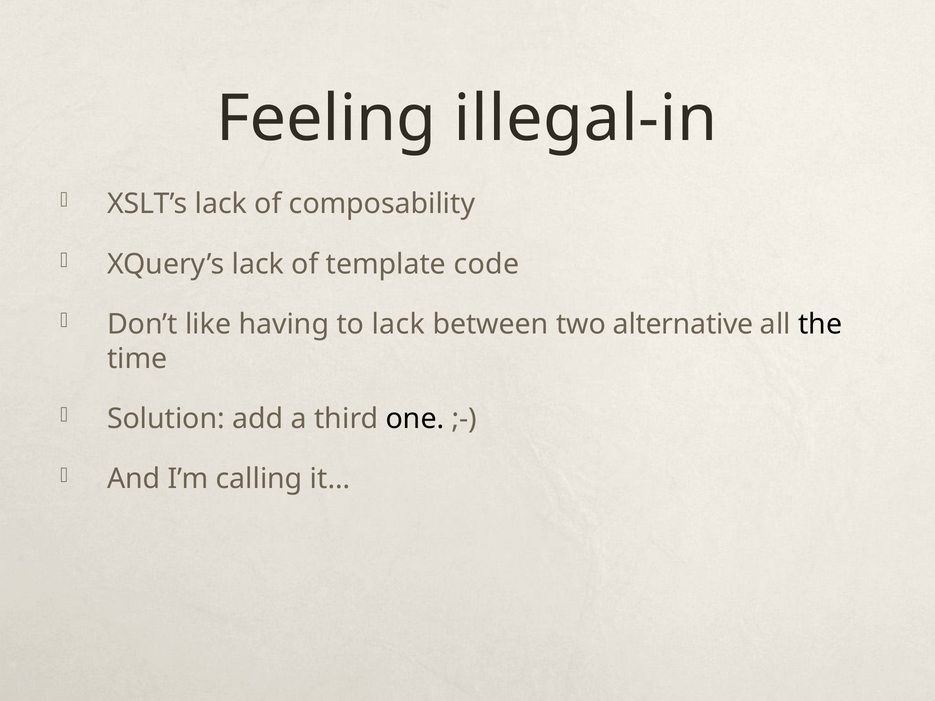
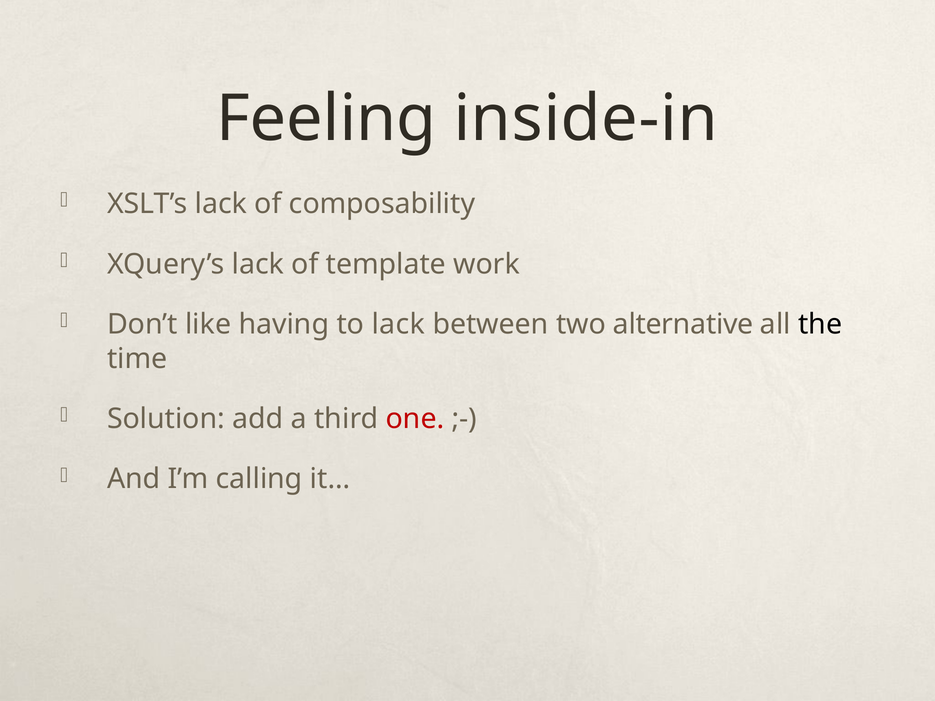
illegal-in: illegal-in -> inside-in
code: code -> work
one colour: black -> red
